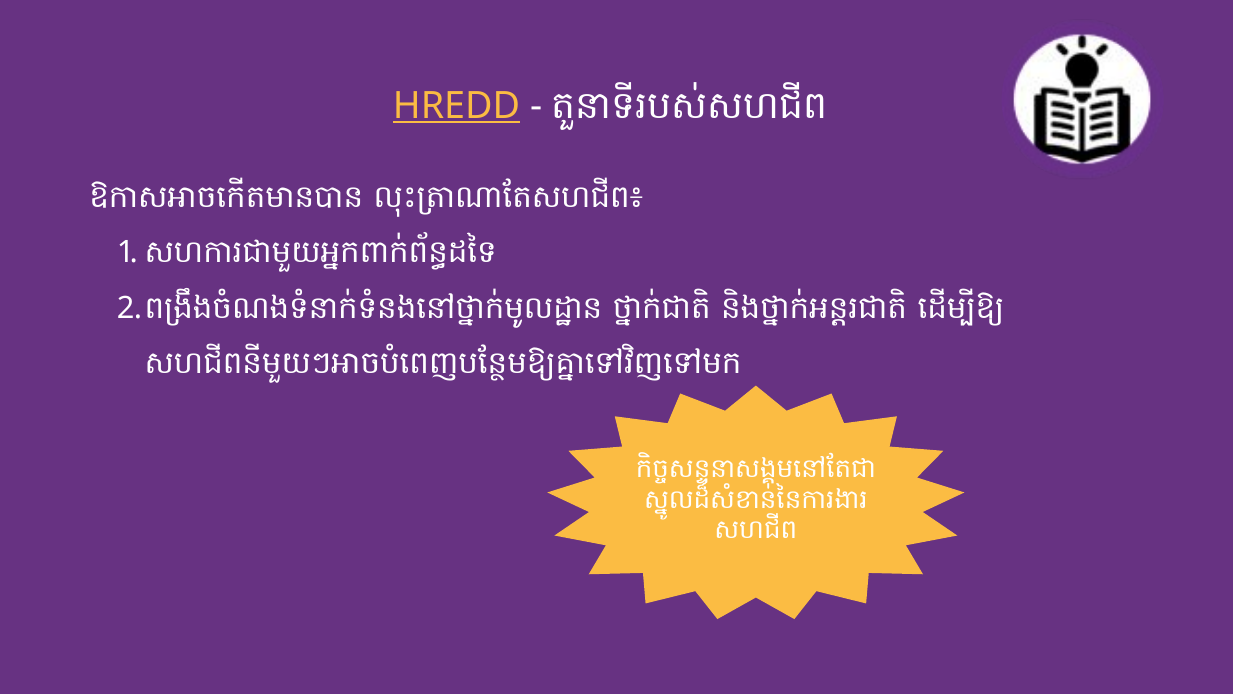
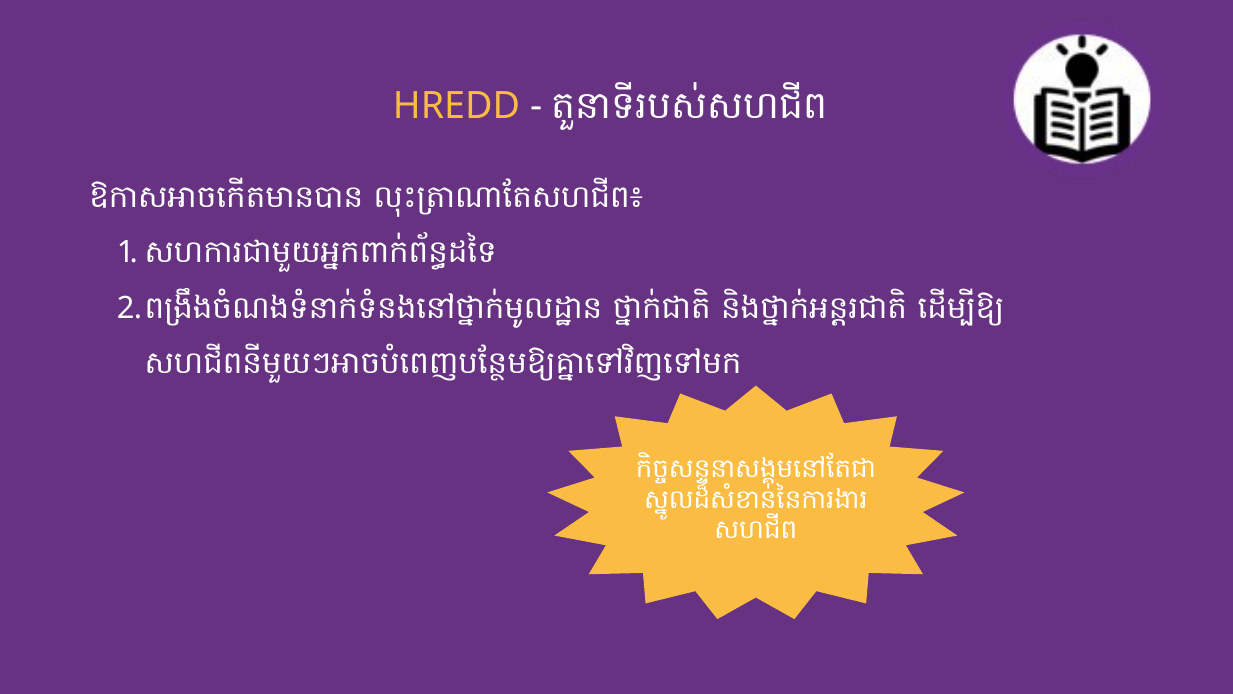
HREDD underline: present -> none
